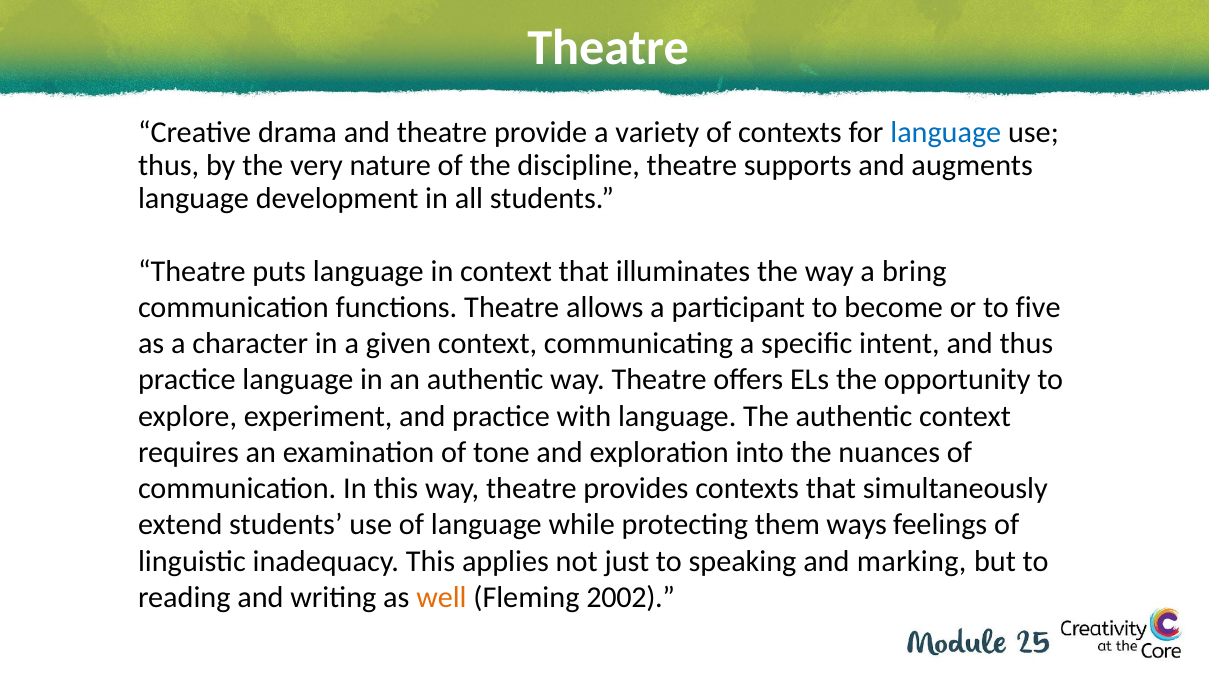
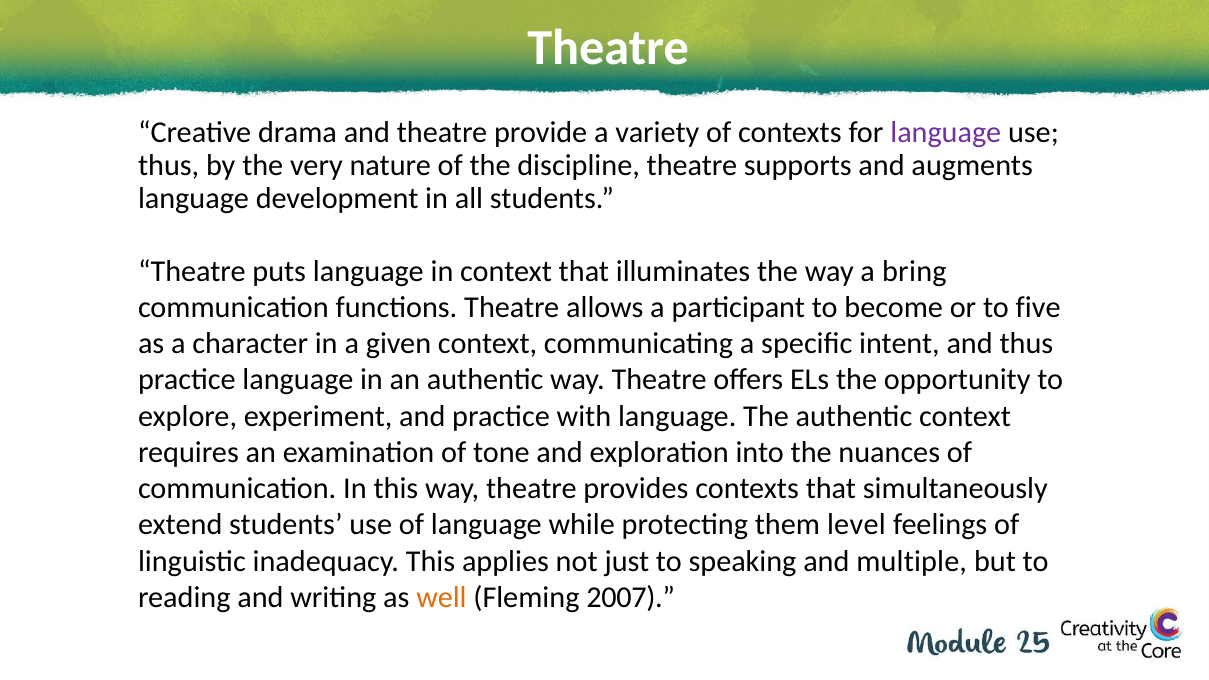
language at (946, 133) colour: blue -> purple
ways: ways -> level
marking: marking -> multiple
2002: 2002 -> 2007
